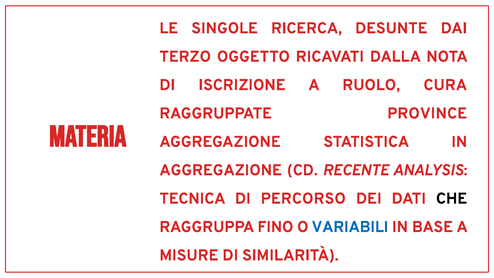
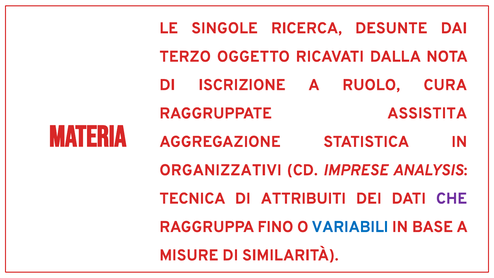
PROVINCE: PROVINCE -> ASSISTITA
AGGREGAZIONE at (221, 170): AGGREGAZIONE -> ORGANIZZATIVI
RECENTE: RECENTE -> IMPRESE
PERCORSO: PERCORSO -> ATTRIBUITI
CHE colour: black -> purple
